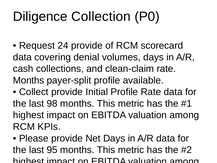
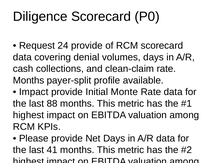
Diligence Collection: Collection -> Scorecard
Collect at (34, 92): Collect -> Impact
Initial Profile: Profile -> Monte
98: 98 -> 88
95: 95 -> 41
